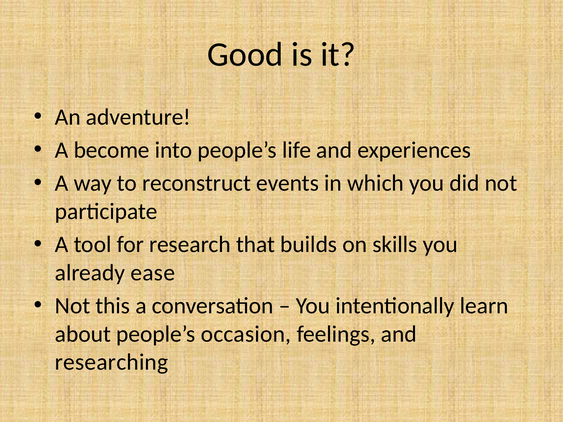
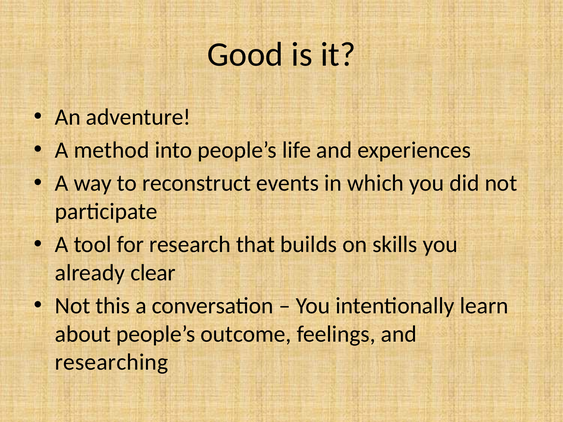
become: become -> method
ease: ease -> clear
occasion: occasion -> outcome
